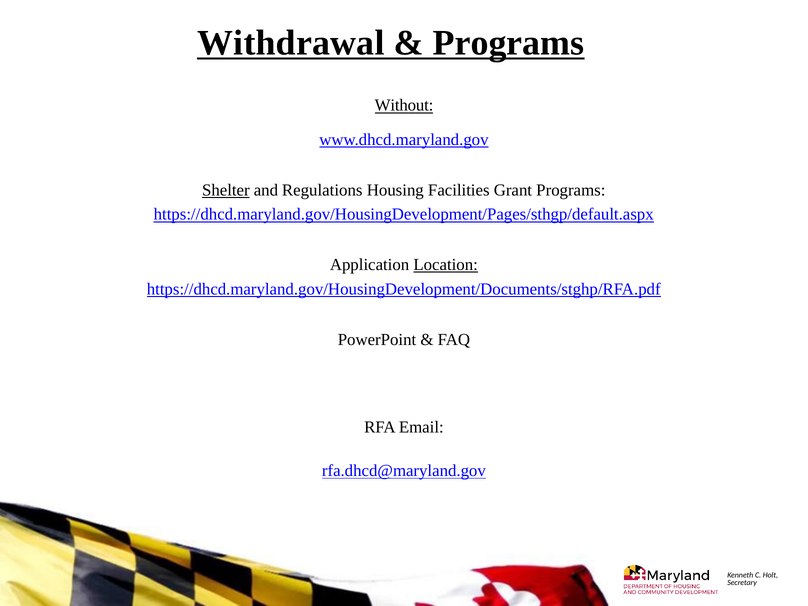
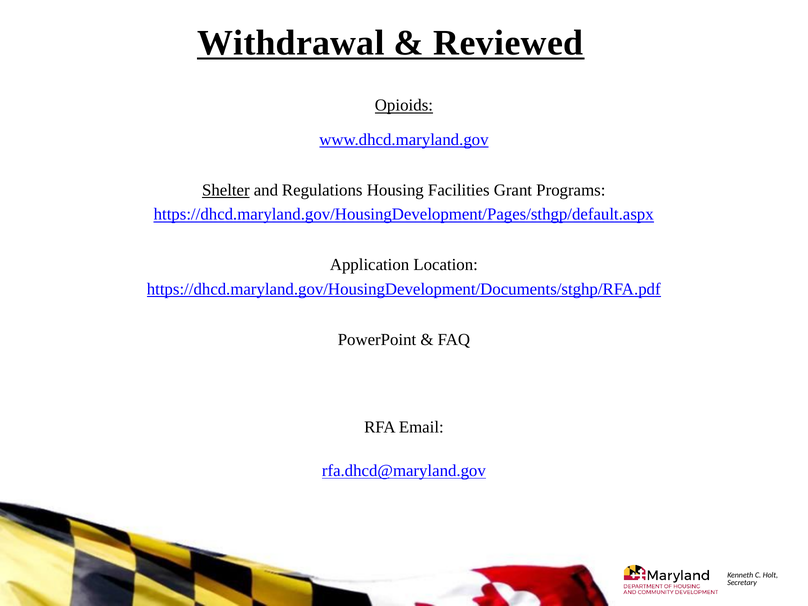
Programs at (508, 43): Programs -> Reviewed
Without: Without -> Opioids
Location underline: present -> none
